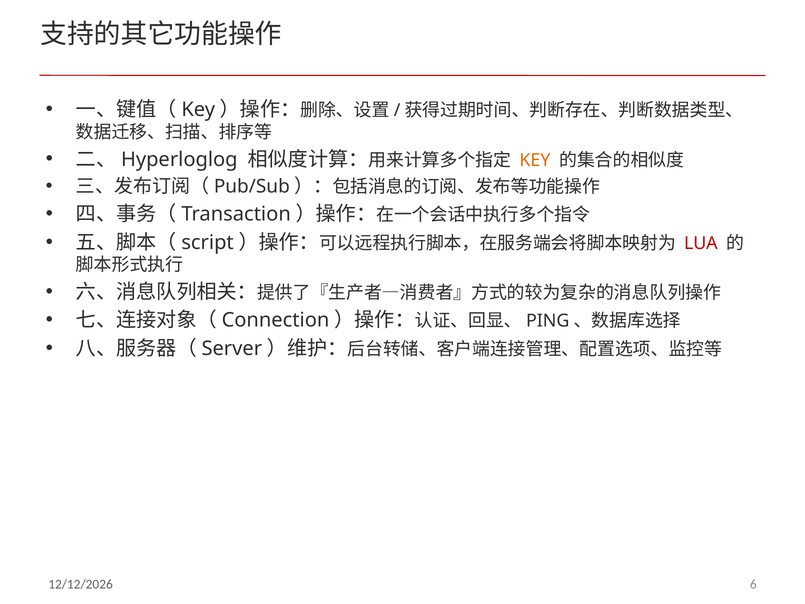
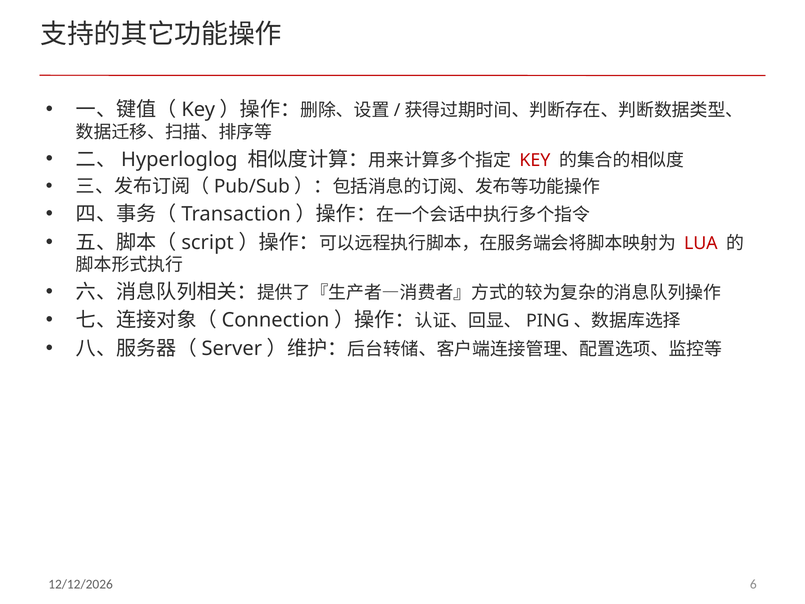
KEY colour: orange -> red
